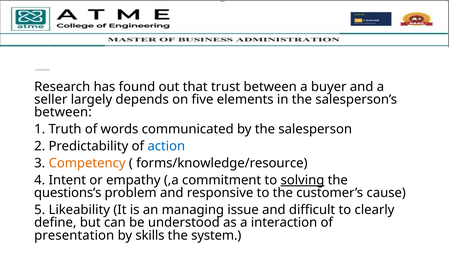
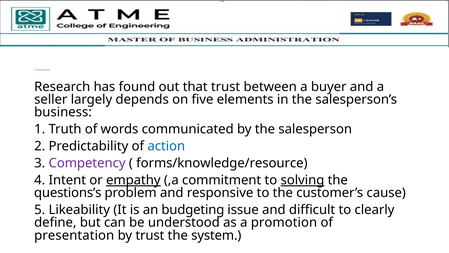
between at (63, 112): between -> business
Competency colour: orange -> purple
empathy underline: none -> present
managing: managing -> budgeting
interaction: interaction -> promotion
by skills: skills -> trust
